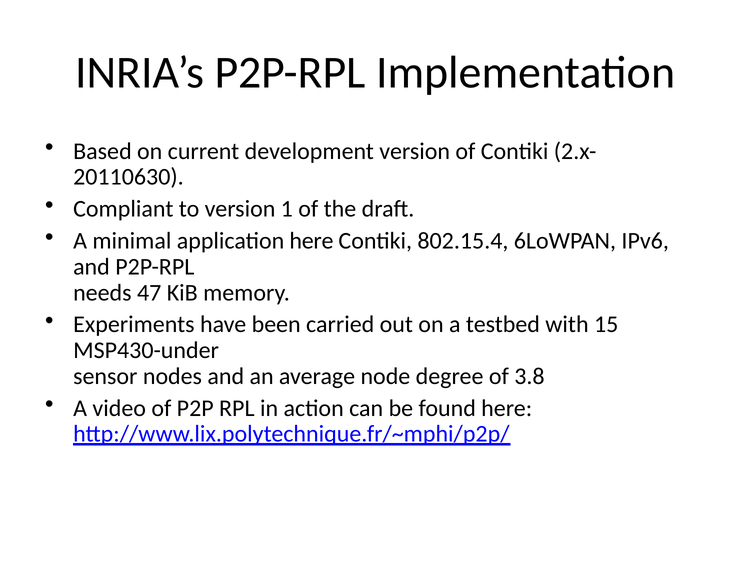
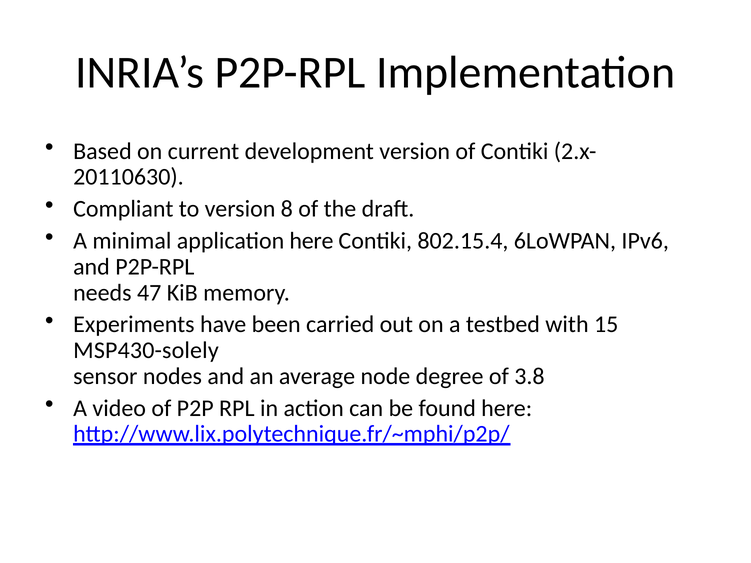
1: 1 -> 8
MSP430-under: MSP430-under -> MSP430-solely
